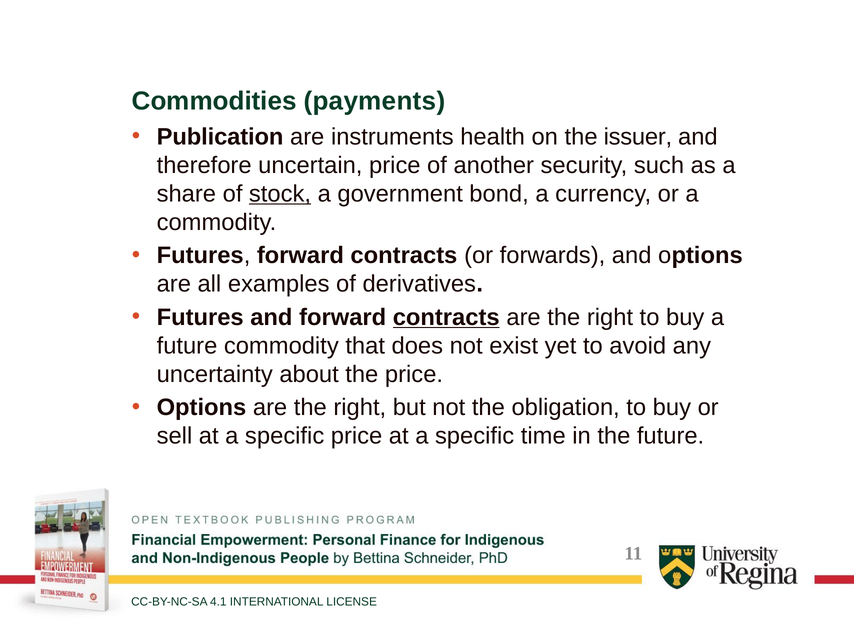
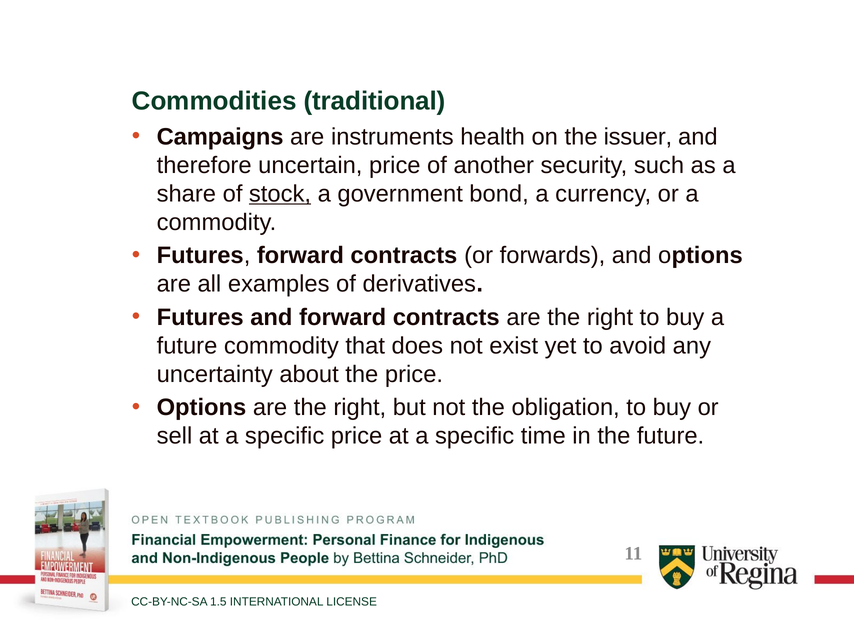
payments: payments -> traditional
Publication: Publication -> Campaigns
contracts at (446, 317) underline: present -> none
4.1: 4.1 -> 1.5
